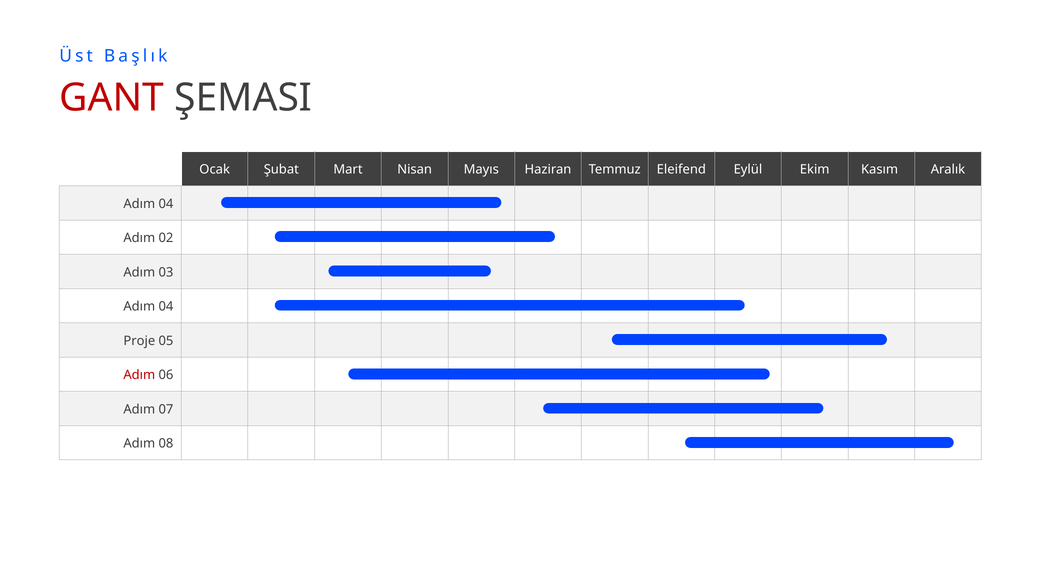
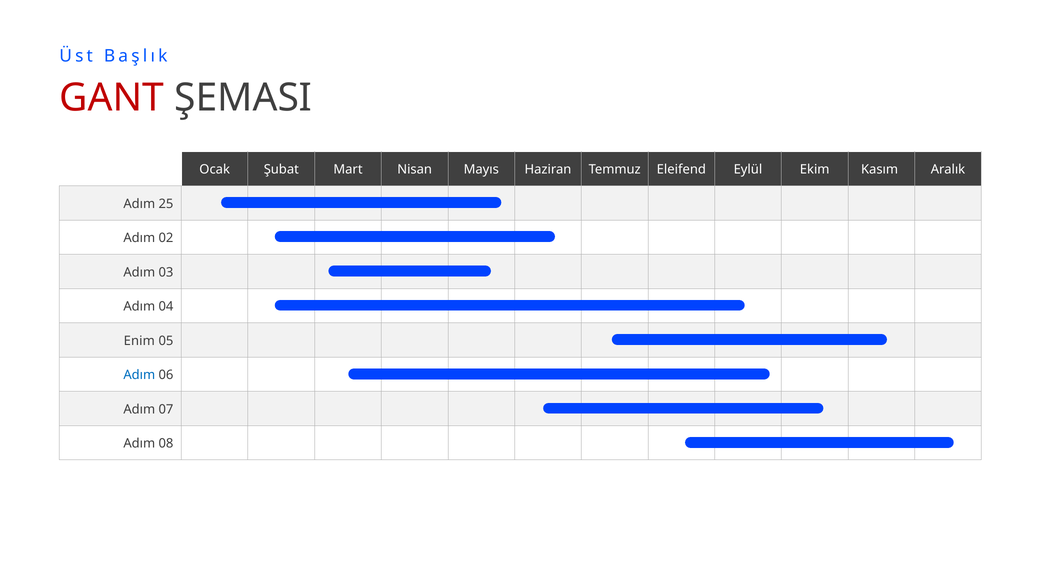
04 at (166, 204): 04 -> 25
Proje: Proje -> Enim
Adım at (139, 375) colour: red -> blue
